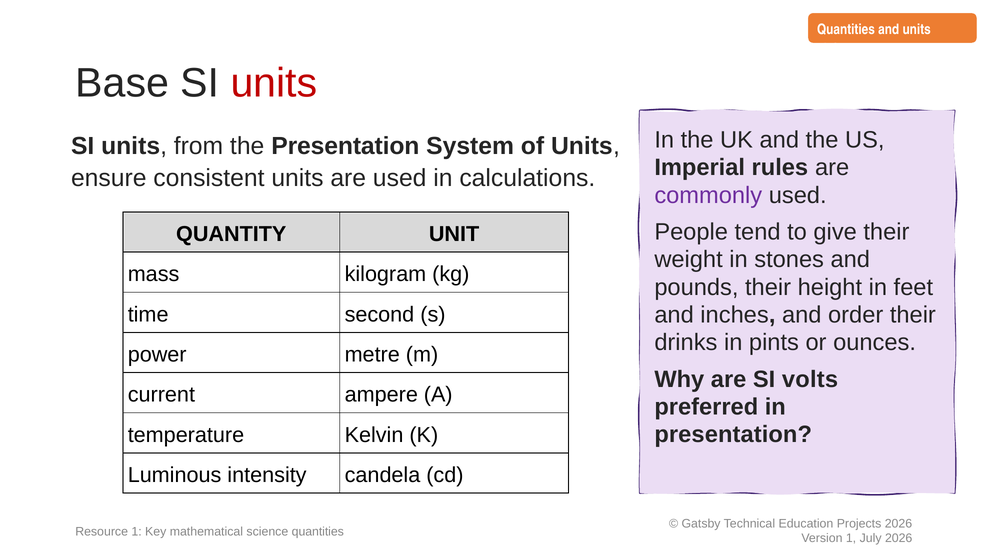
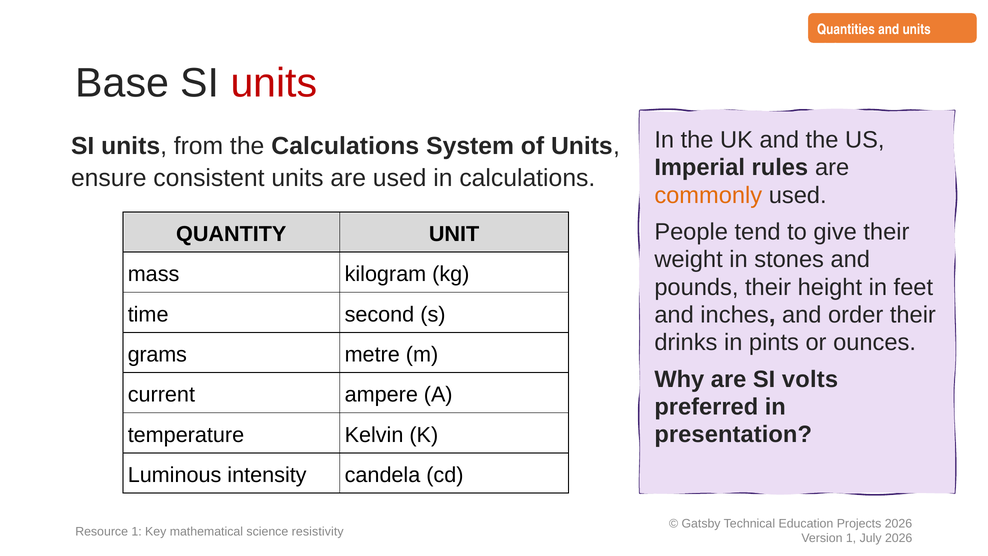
the Presentation: Presentation -> Calculations
commonly colour: purple -> orange
power: power -> grams
science quantities: quantities -> resistivity
